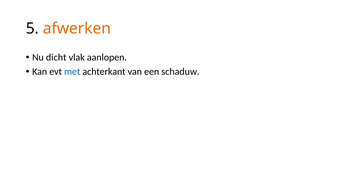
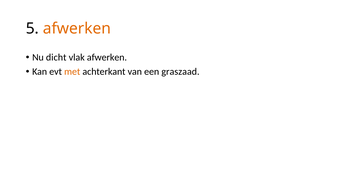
vlak aanlopen: aanlopen -> afwerken
met colour: blue -> orange
schaduw: schaduw -> graszaad
